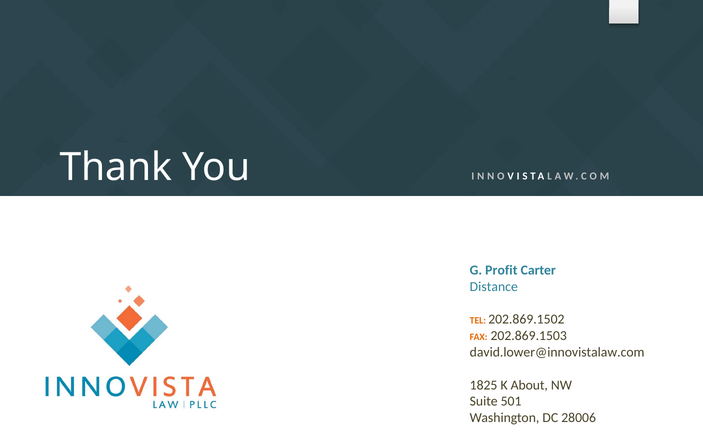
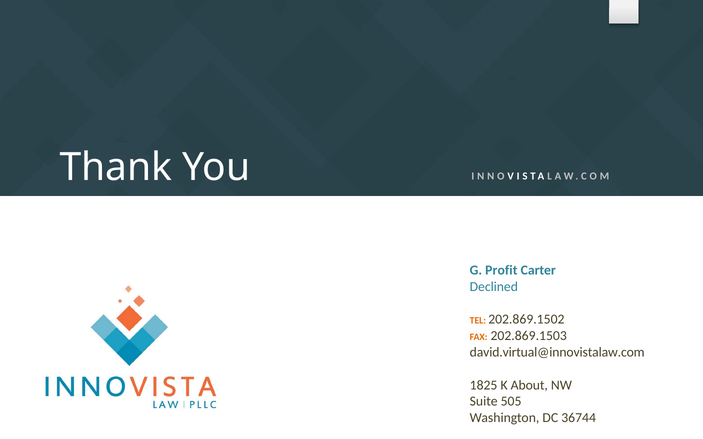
Distance: Distance -> Declined
david.lower@innovistalaw.com: david.lower@innovistalaw.com -> david.virtual@innovistalaw.com
501: 501 -> 505
28006: 28006 -> 36744
